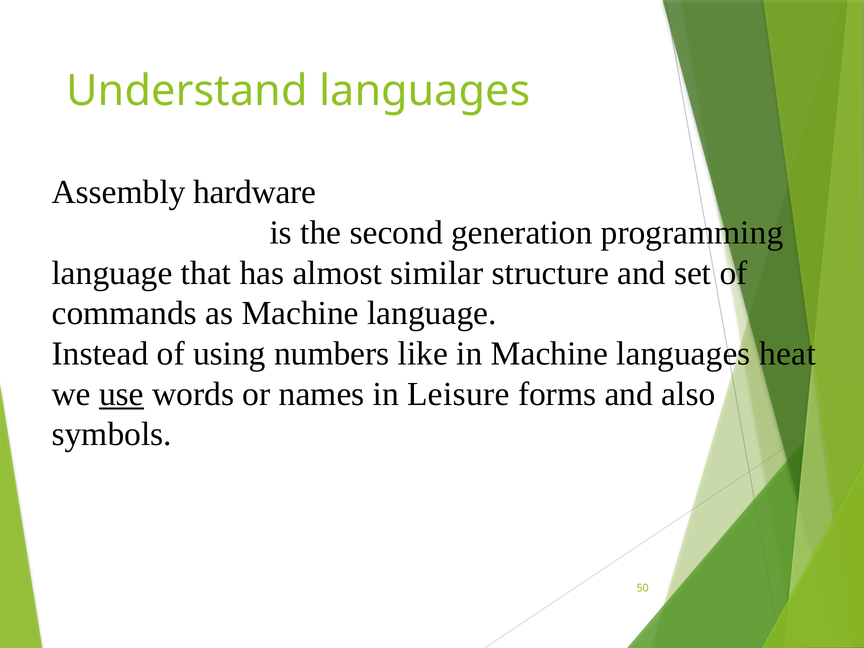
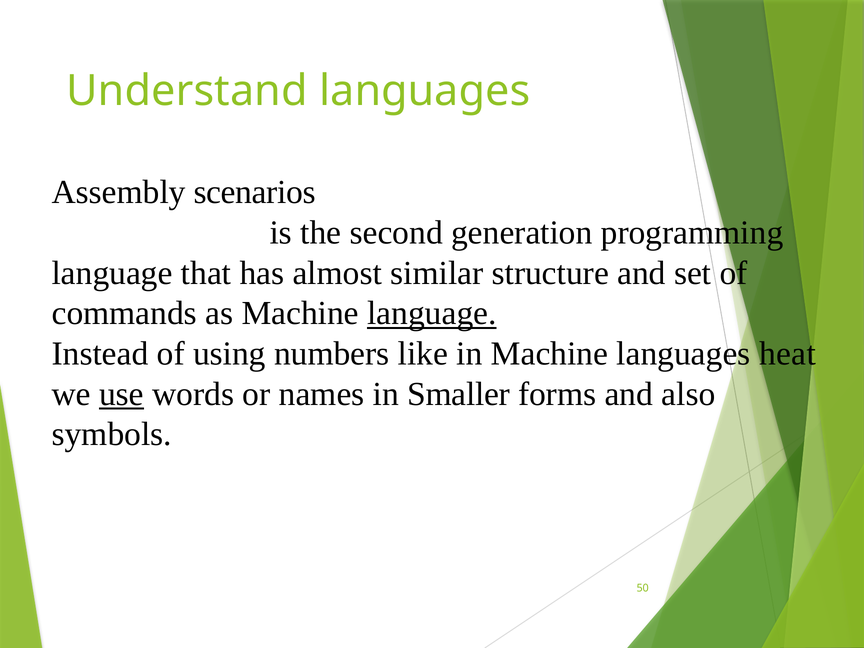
hardware: hardware -> scenarios
language at (432, 313) underline: none -> present
Leisure: Leisure -> Smaller
